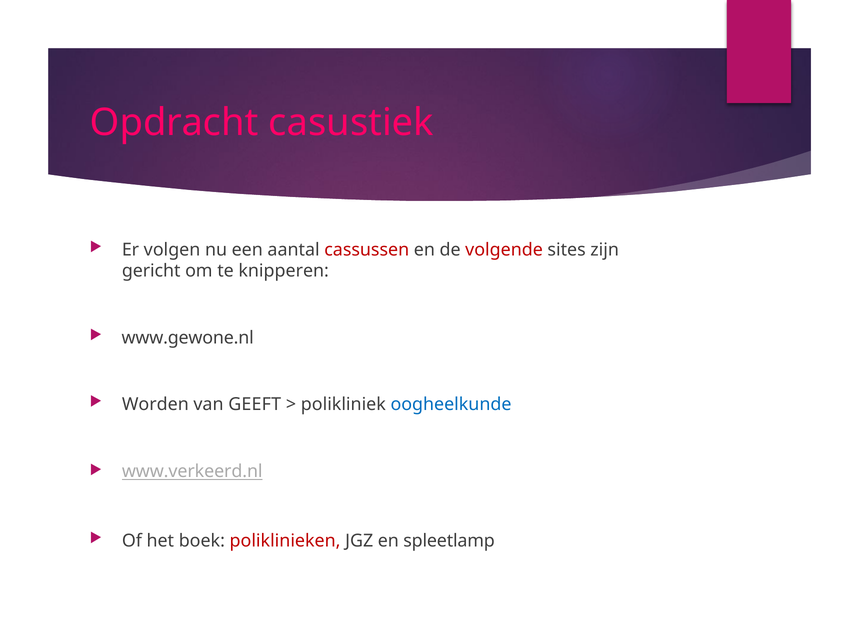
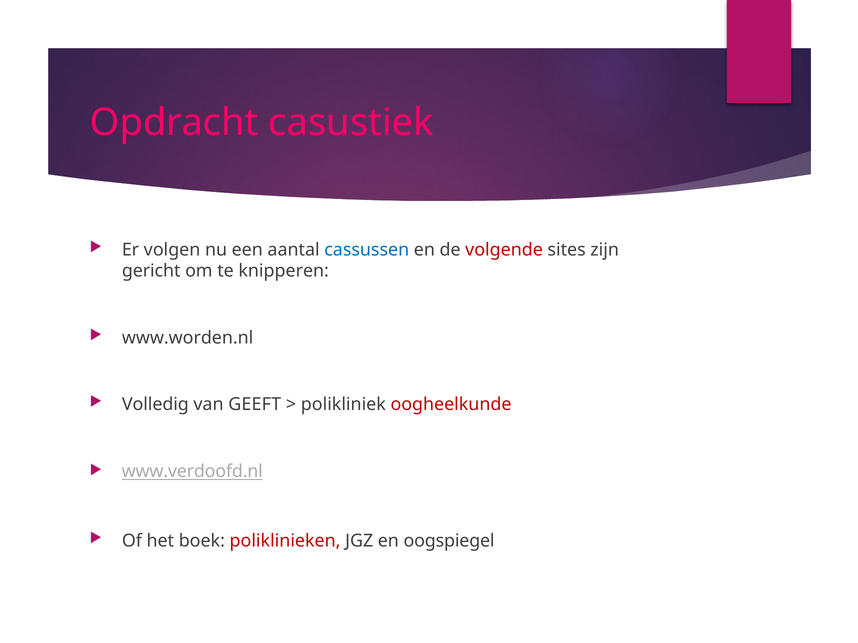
cassussen colour: red -> blue
www.gewone.nl: www.gewone.nl -> www.worden.nl
Worden: Worden -> Volledig
oogheelkunde colour: blue -> red
www.verkeerd.nl: www.verkeerd.nl -> www.verdoofd.nl
spleetlamp: spleetlamp -> oogspiegel
